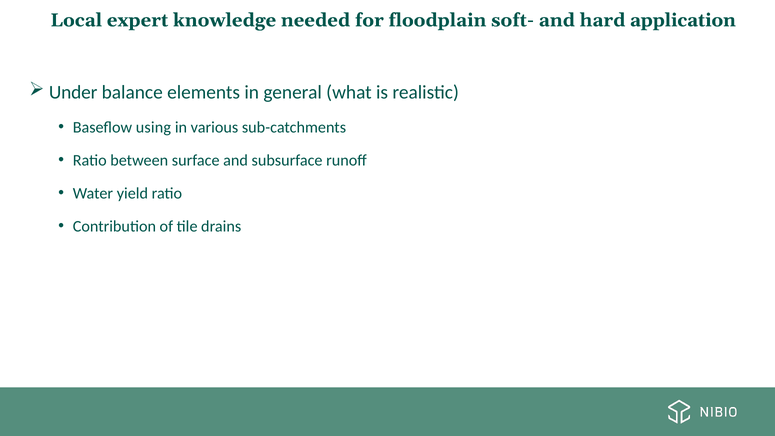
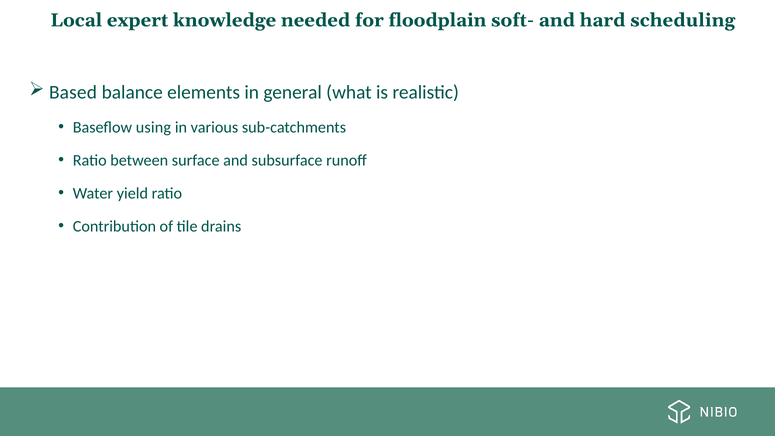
application: application -> scheduling
Under: Under -> Based
